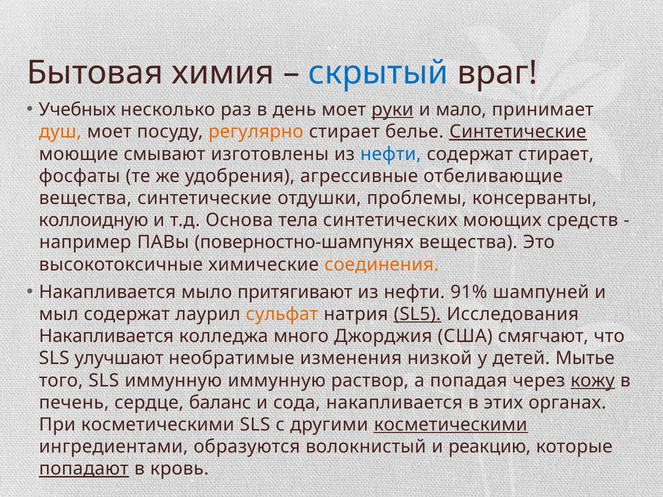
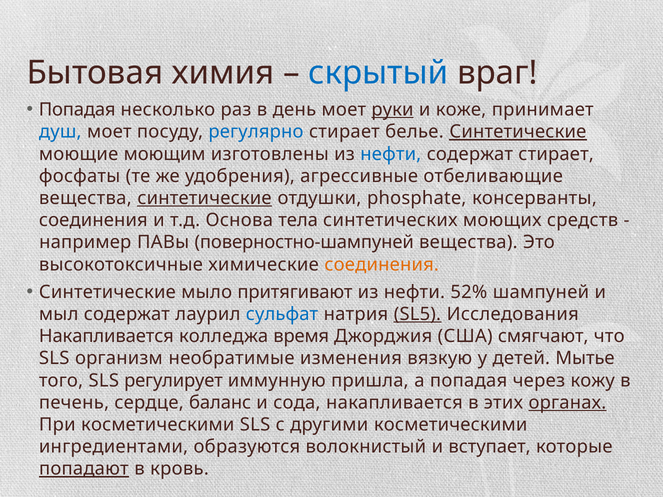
Учебных at (77, 110): Учебных -> Попадая
мало: мало -> коже
душ colour: orange -> blue
регулярно colour: orange -> blue
смывают: смывают -> моющим
синтетические at (205, 198) underline: none -> present
проблемы: проблемы -> phosphate
коллоидную at (94, 220): коллоидную -> соединения
поверностно-шампунях: поверностно-шампунях -> поверностно-шампуней
Накапливается at (107, 292): Накапливается -> Синтетические
91%: 91% -> 52%
сульфат colour: orange -> blue
много: много -> время
улучшают: улучшают -> организм
низкой: низкой -> вязкую
SLS иммунную: иммунную -> регулирует
раствор: раствор -> пришла
кожу underline: present -> none
органах underline: none -> present
косметическими at (451, 425) underline: present -> none
реакцию: реакцию -> вступает
